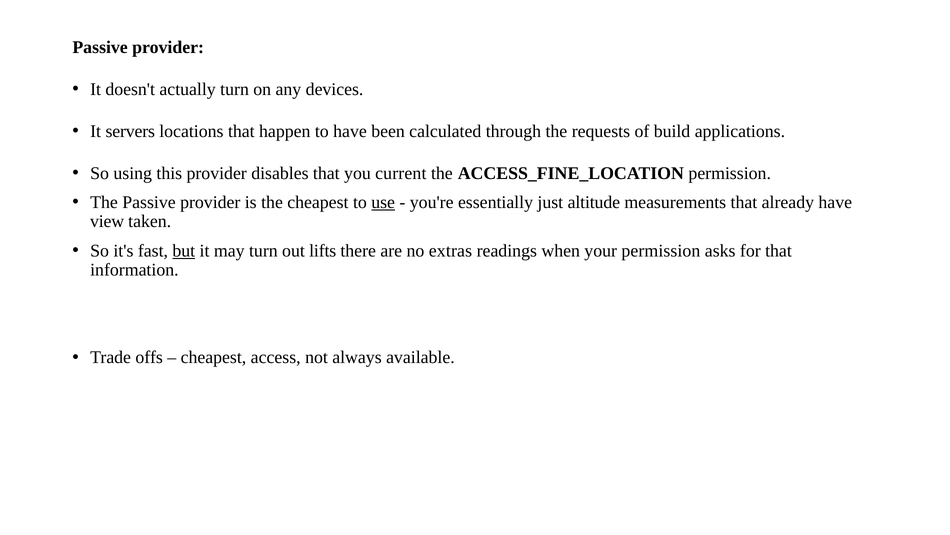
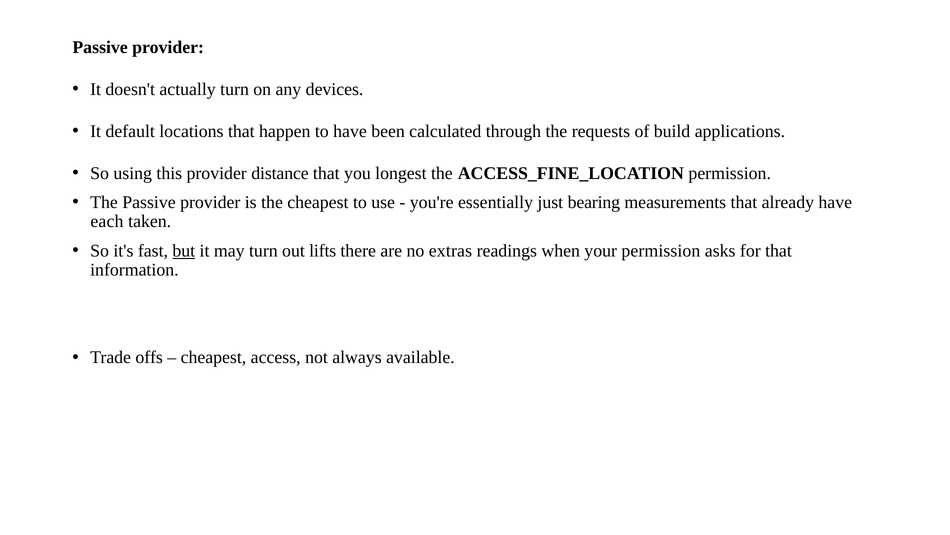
servers: servers -> default
disables: disables -> distance
current: current -> longest
use underline: present -> none
altitude: altitude -> bearing
view: view -> each
